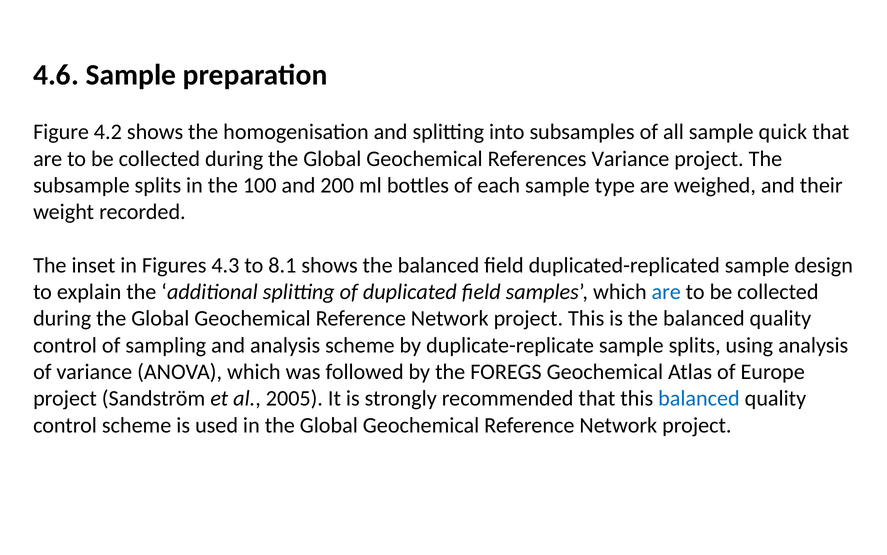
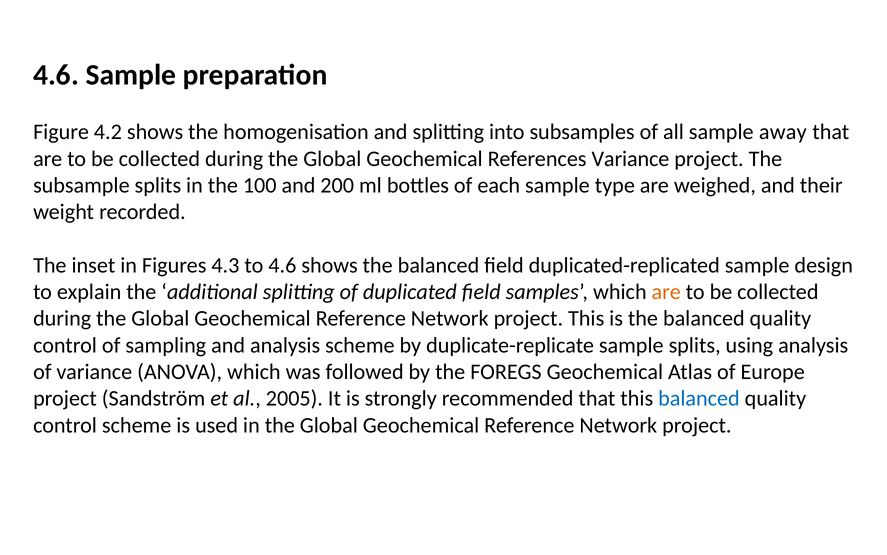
quick: quick -> away
to 8.1: 8.1 -> 4.6
are at (666, 292) colour: blue -> orange
